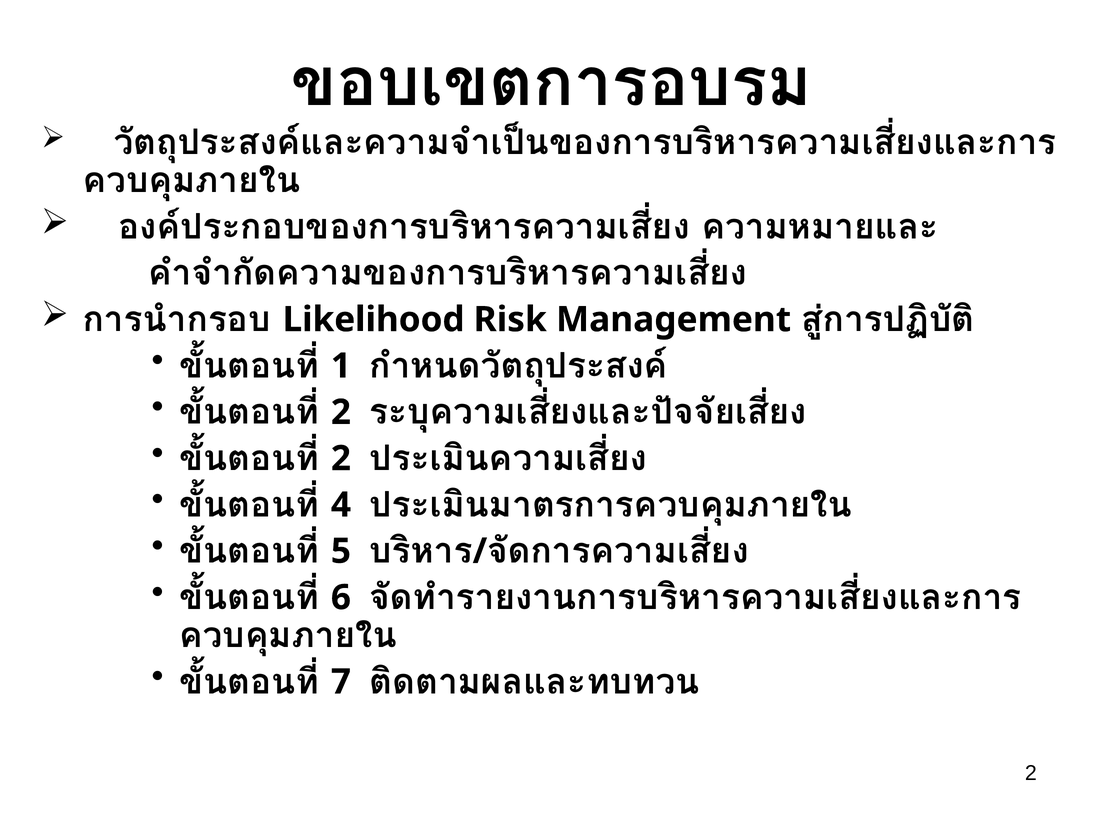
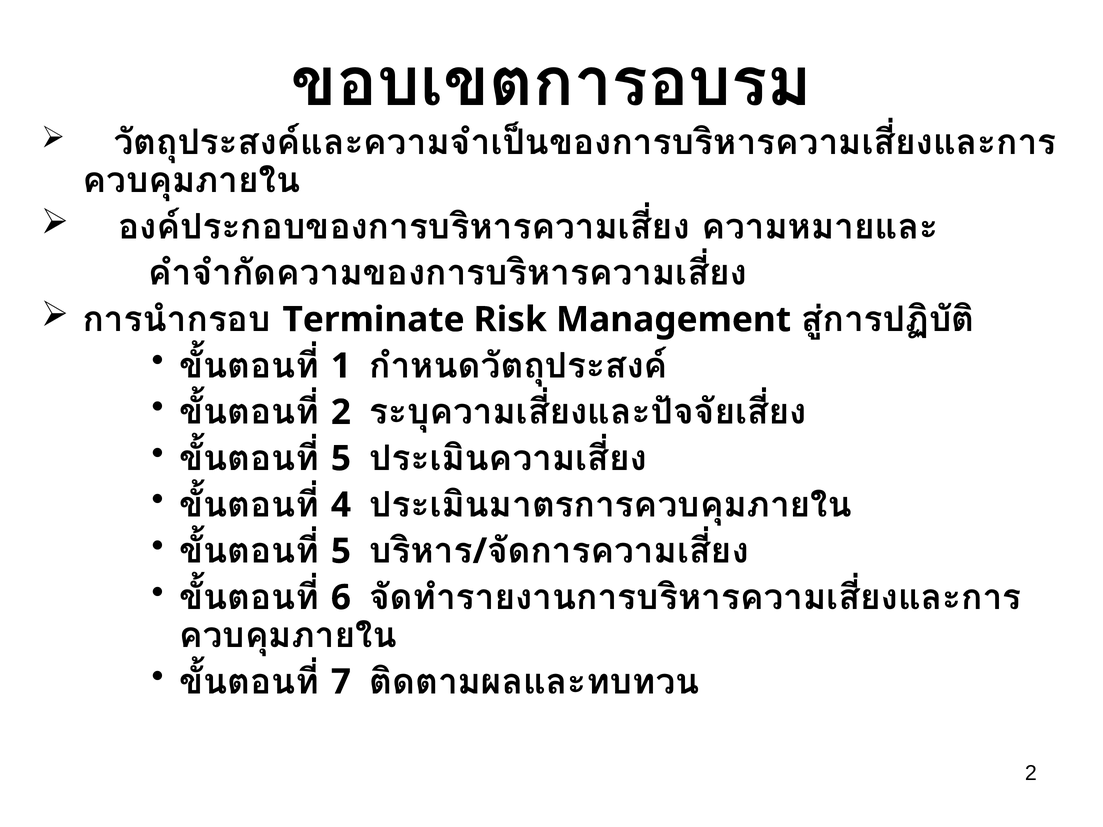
Likelihood: Likelihood -> Terminate
2 at (341, 459): 2 -> 5
